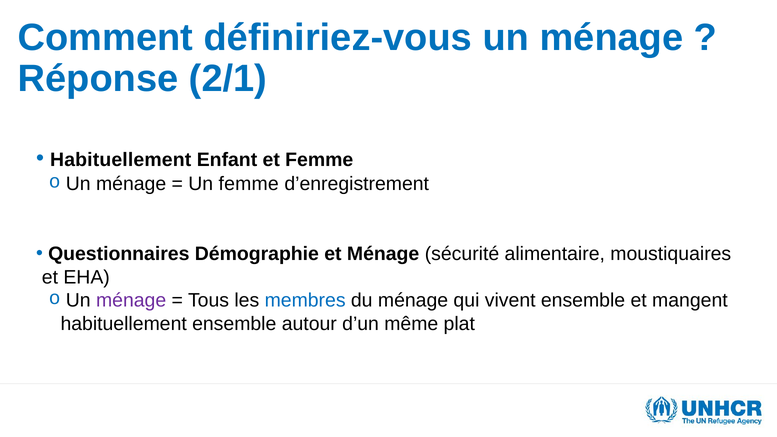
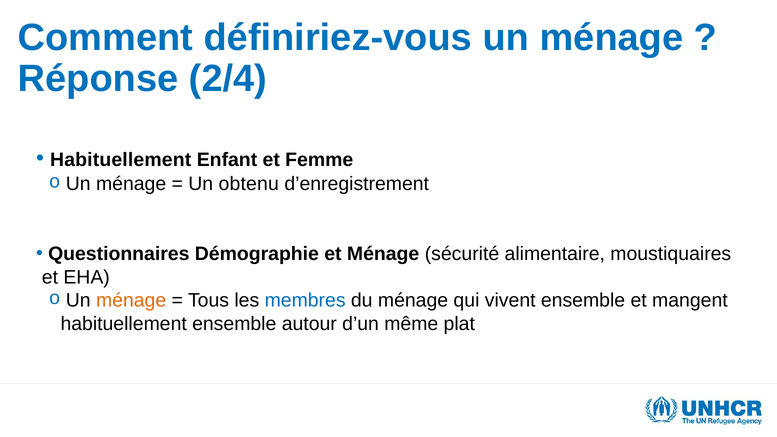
2/1: 2/1 -> 2/4
Un femme: femme -> obtenu
ménage at (131, 301) colour: purple -> orange
